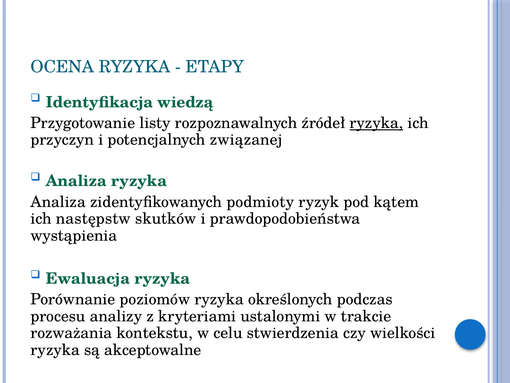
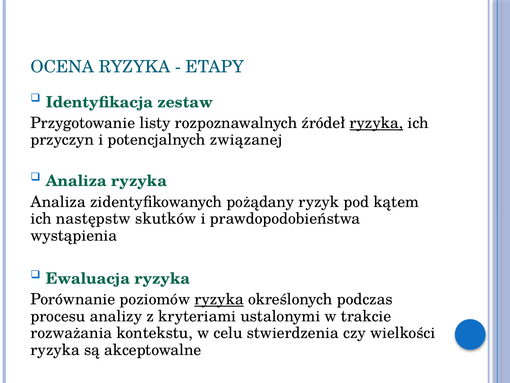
wiedzą: wiedzą -> zestaw
podmioty: podmioty -> pożądany
ryzyka at (219, 299) underline: none -> present
